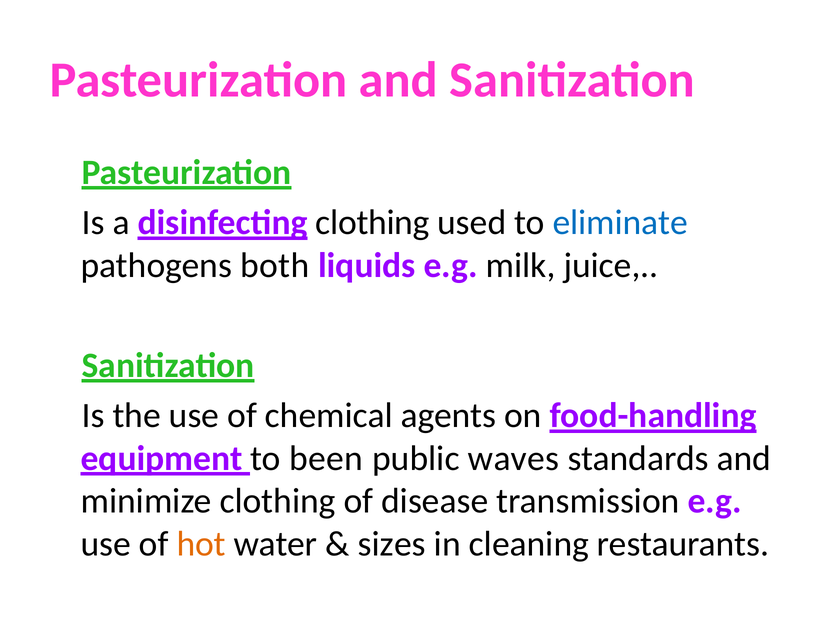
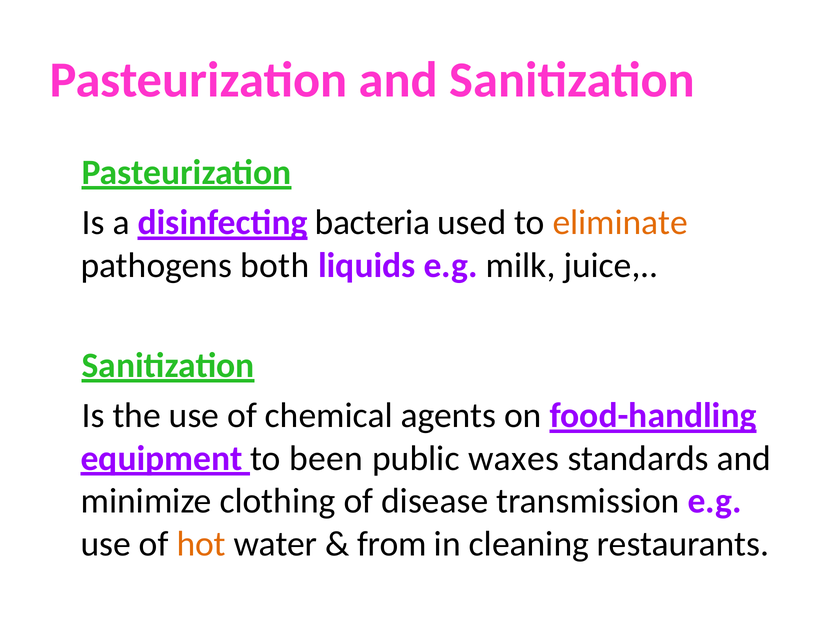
clothing at (372, 223): clothing -> bacteria
eliminate colour: blue -> orange
waves: waves -> waxes
sizes: sizes -> from
